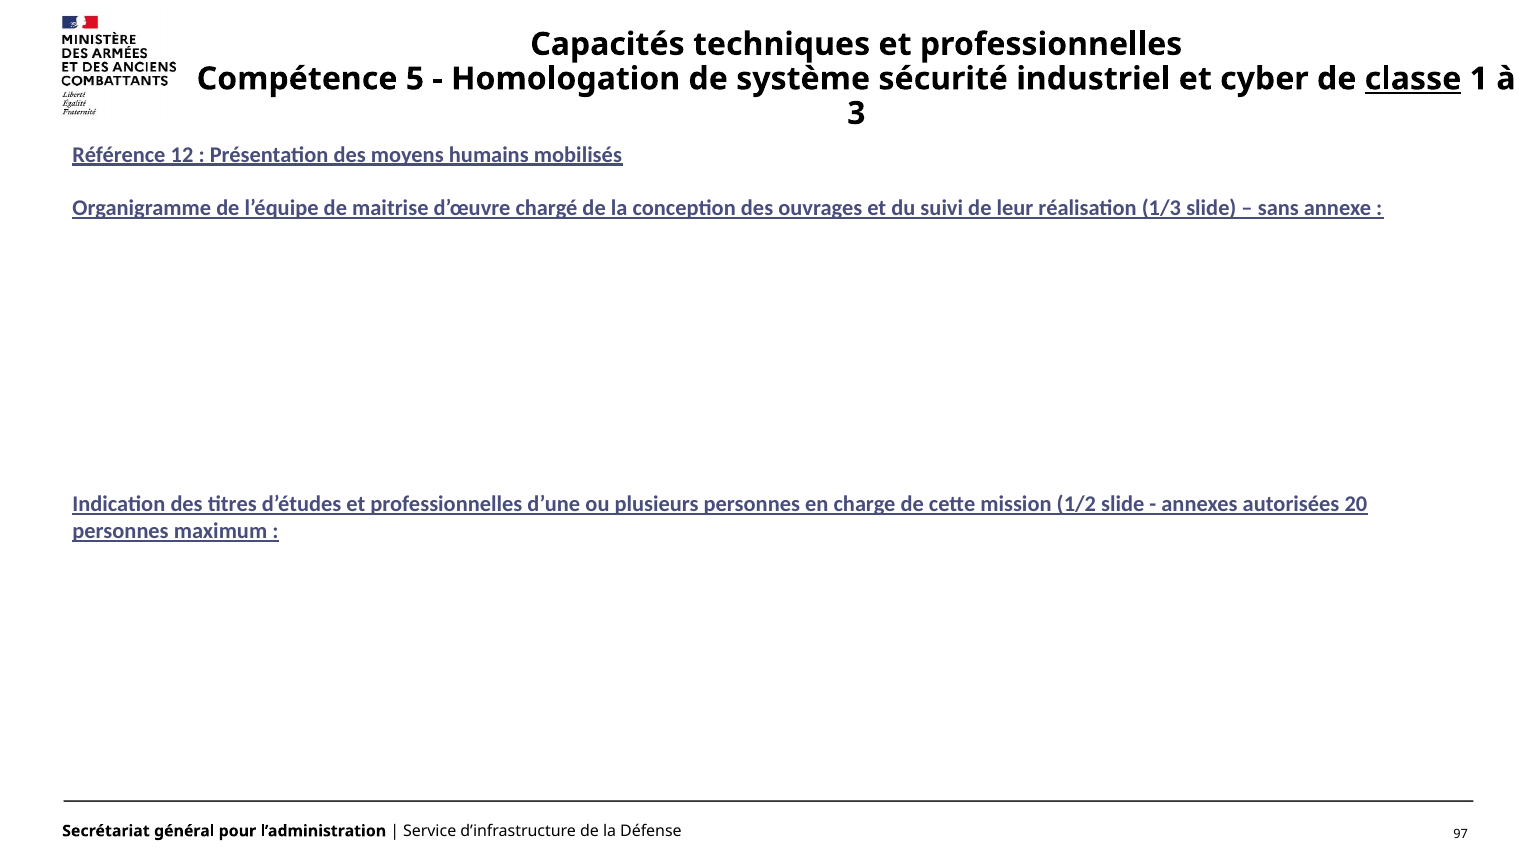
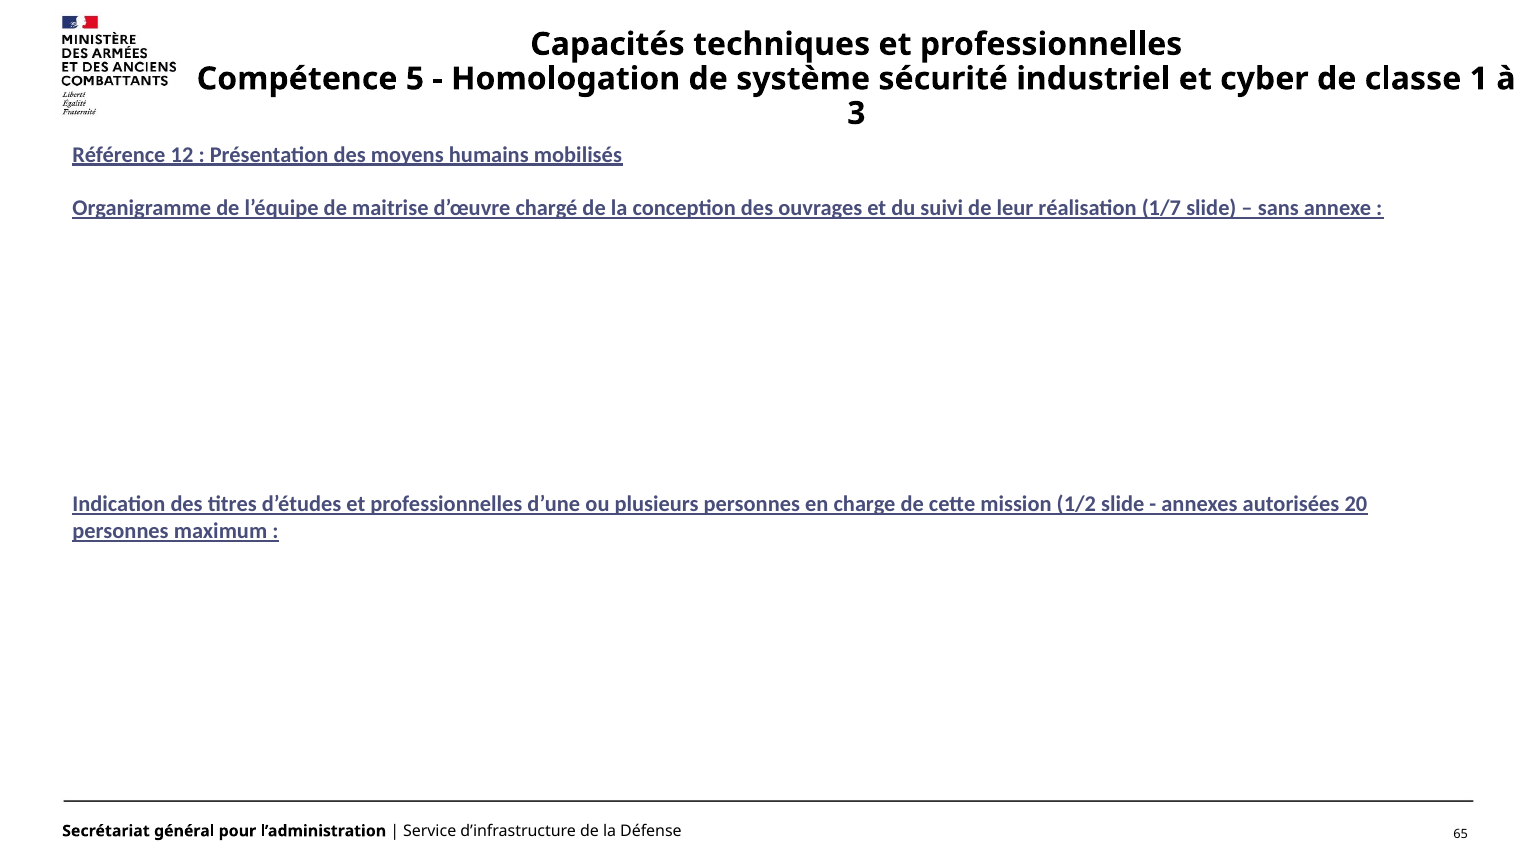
classe underline: present -> none
1/3: 1/3 -> 1/7
97: 97 -> 65
